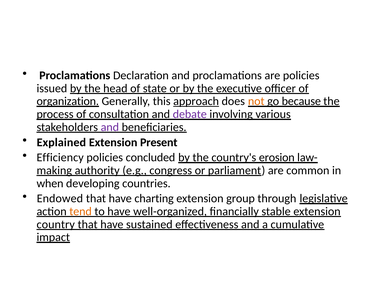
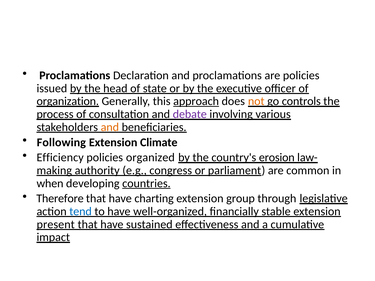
because: because -> controls
and at (110, 127) colour: purple -> orange
Explained: Explained -> Following
Present: Present -> Climate
concluded: concluded -> organized
countries underline: none -> present
Endowed: Endowed -> Therefore
tend colour: orange -> blue
country: country -> present
